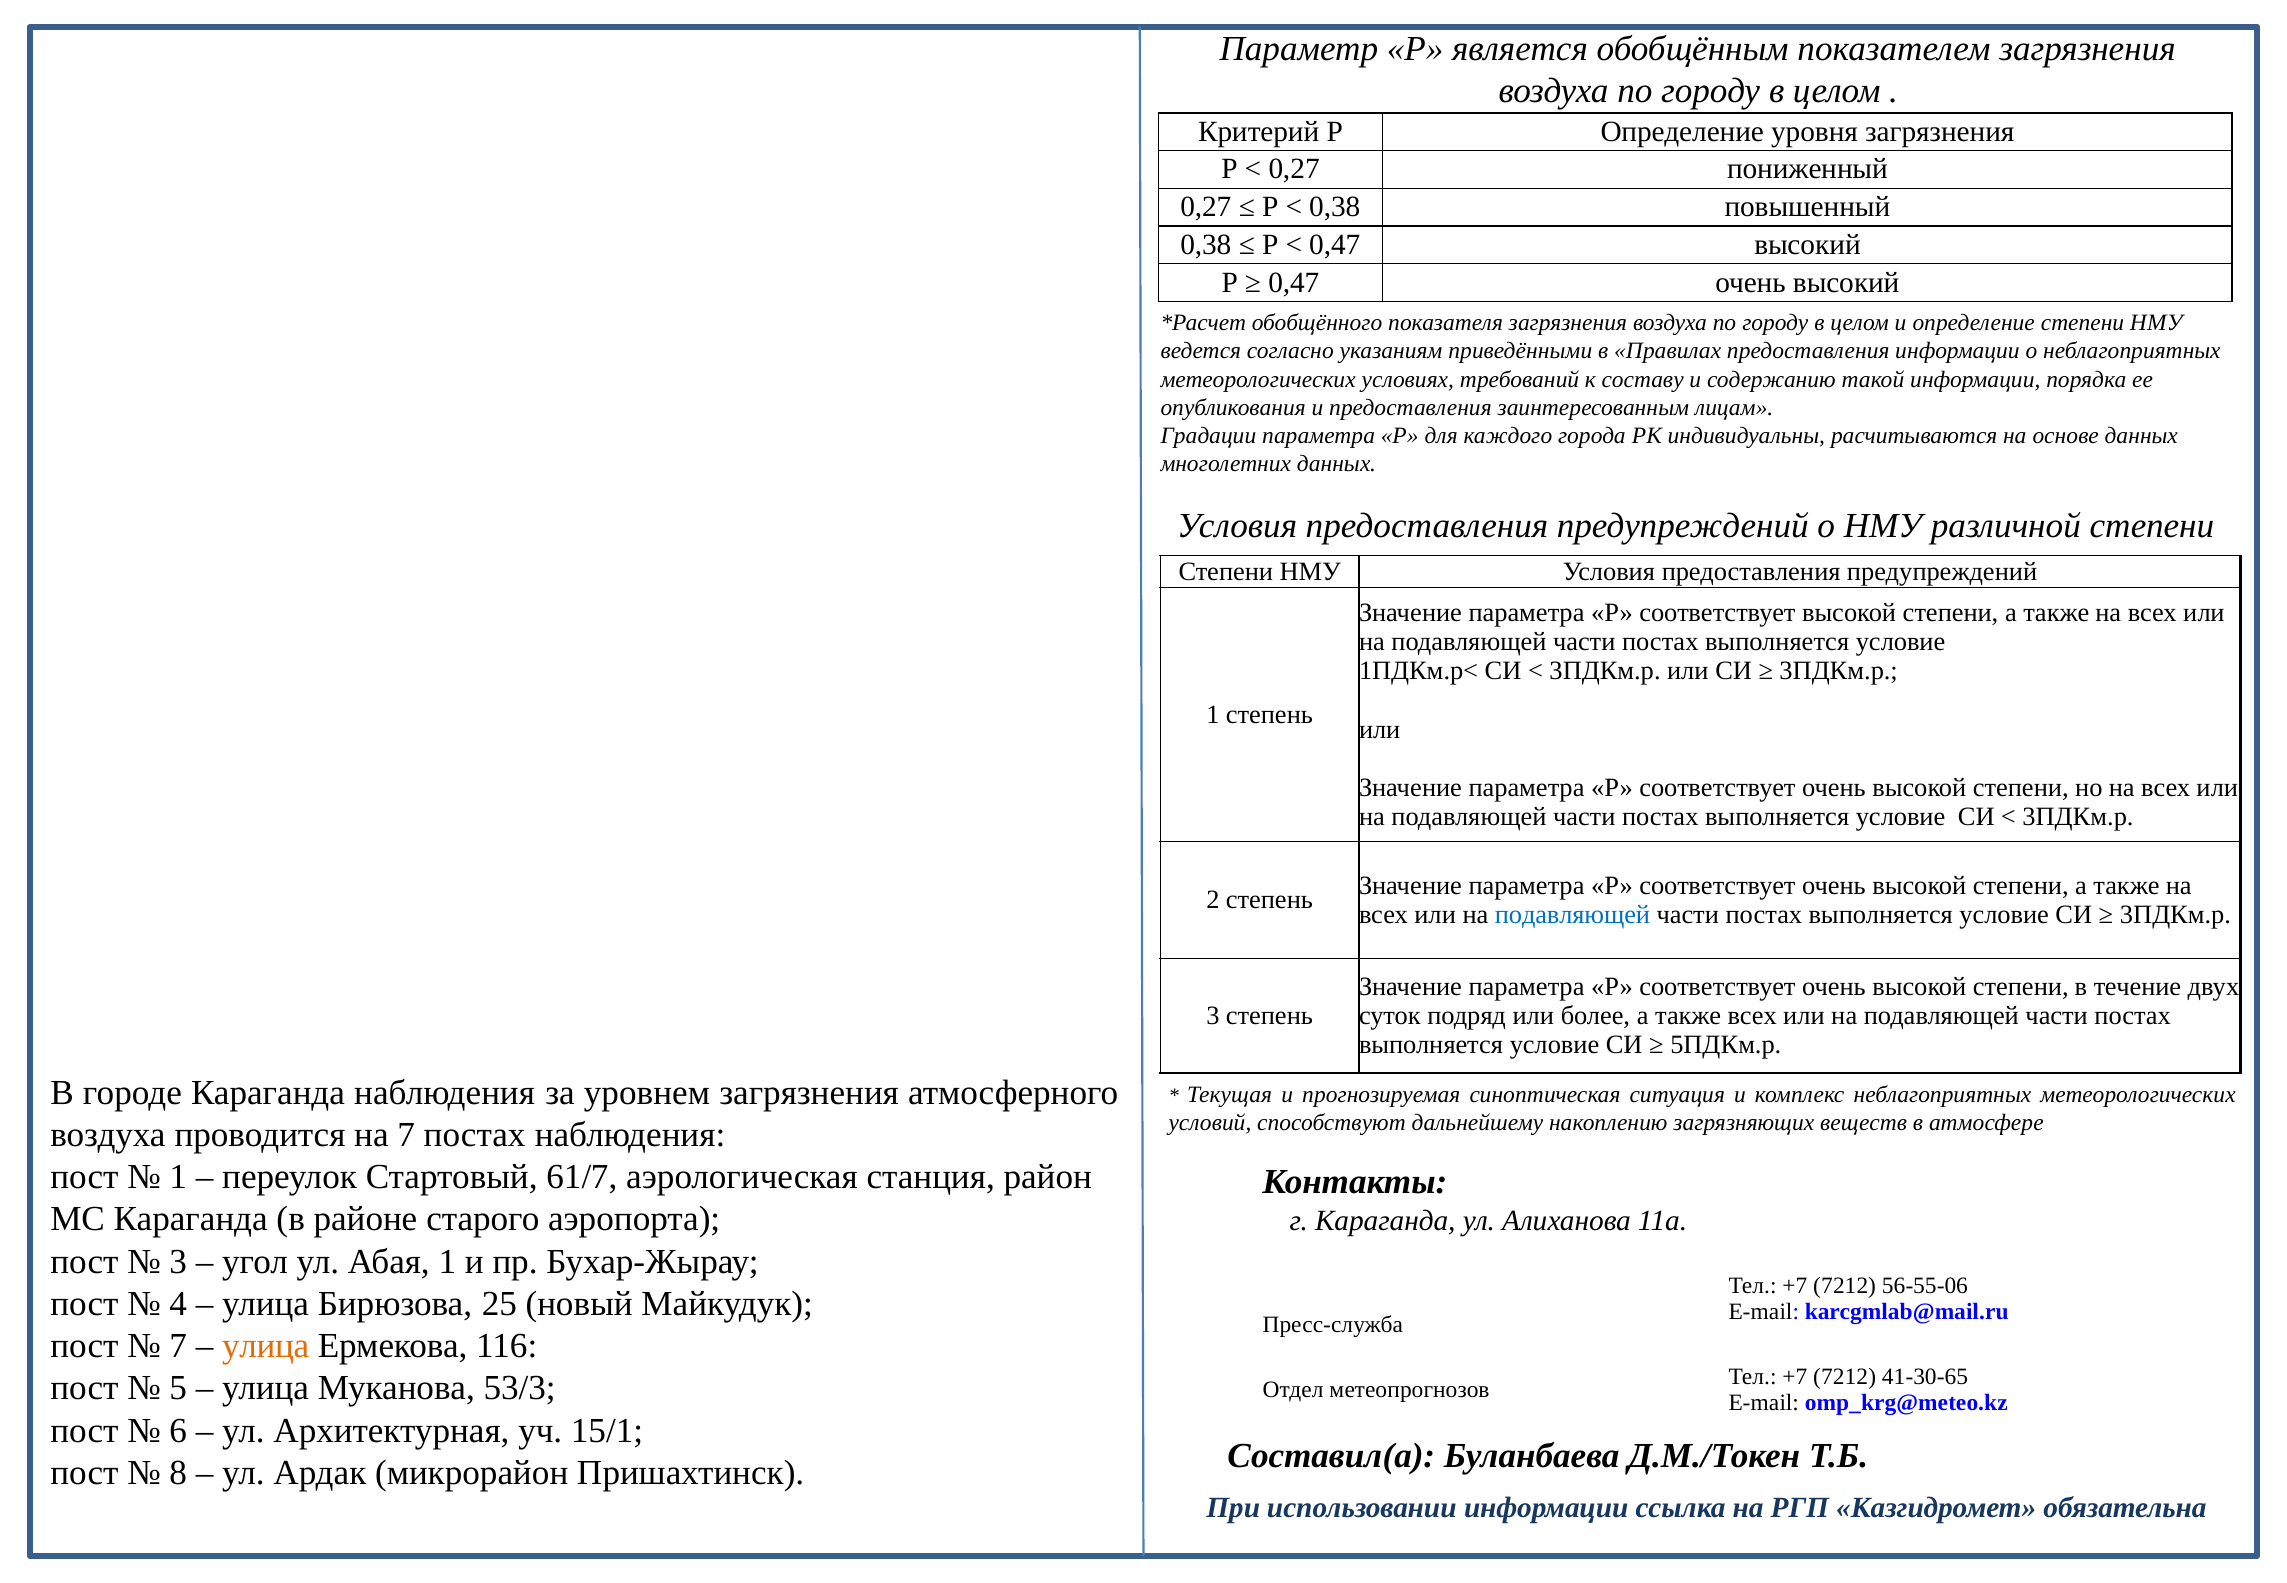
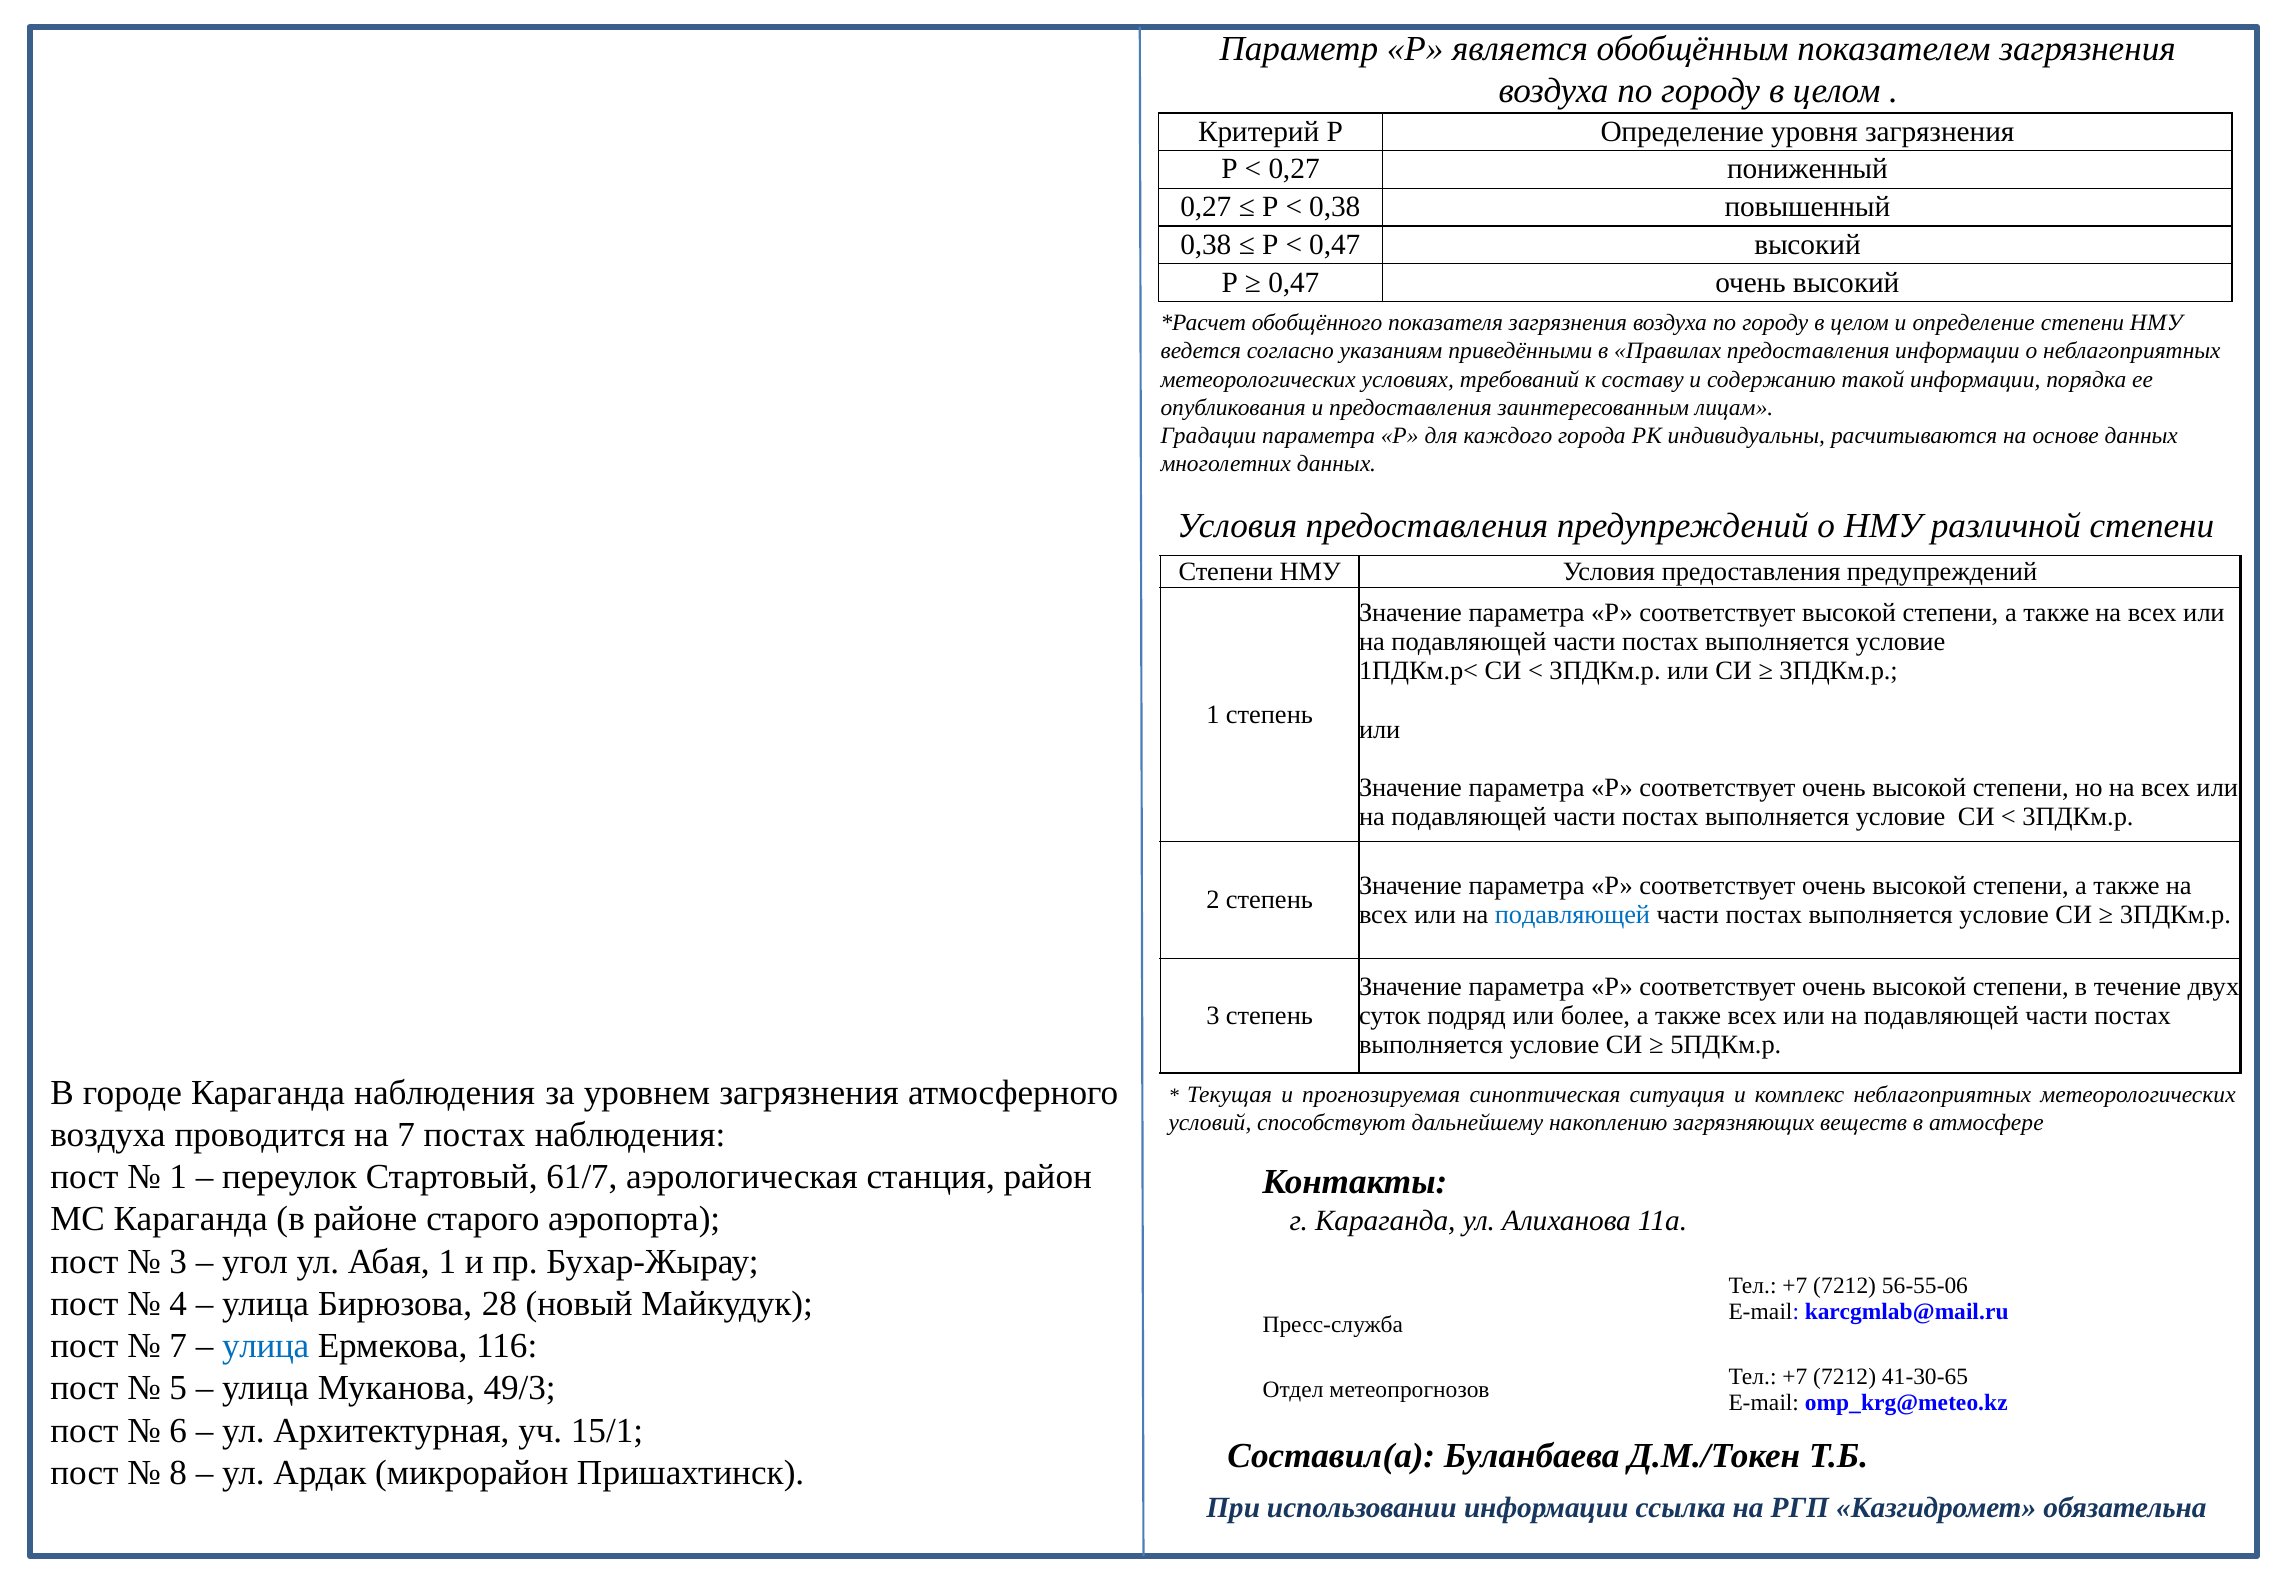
25: 25 -> 28
улица at (266, 1346) colour: orange -> blue
53/3: 53/3 -> 49/3
